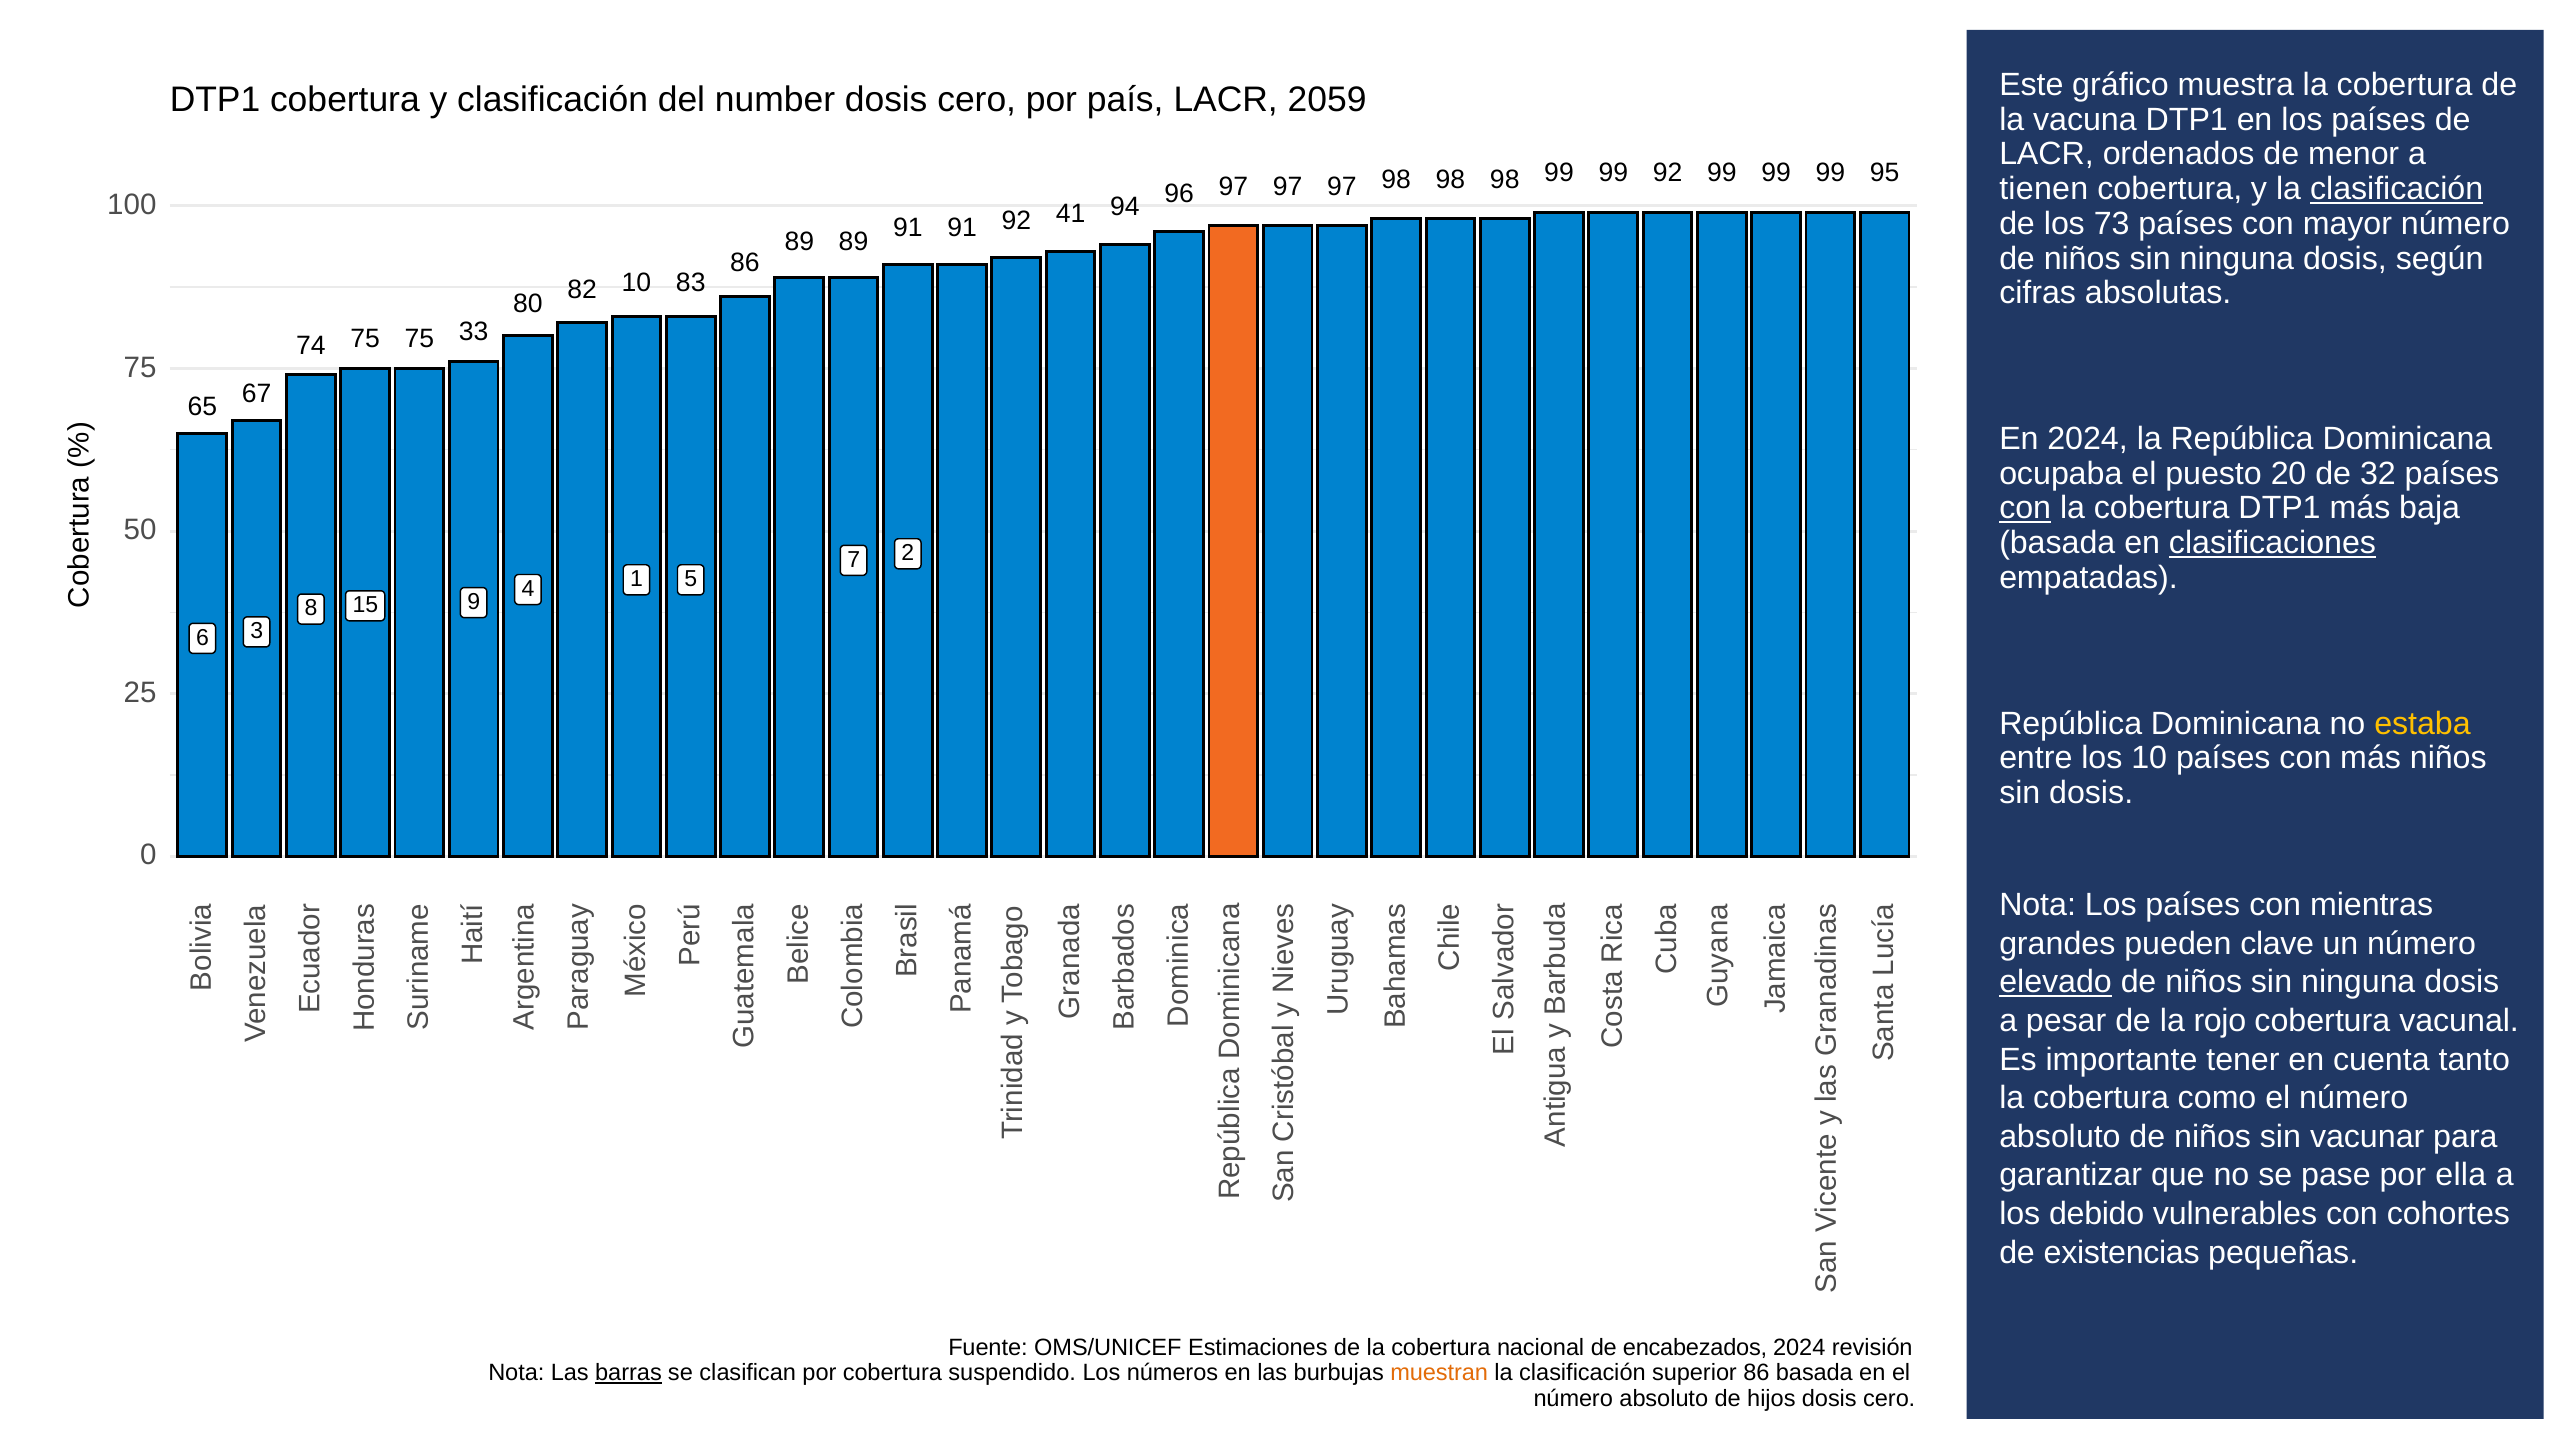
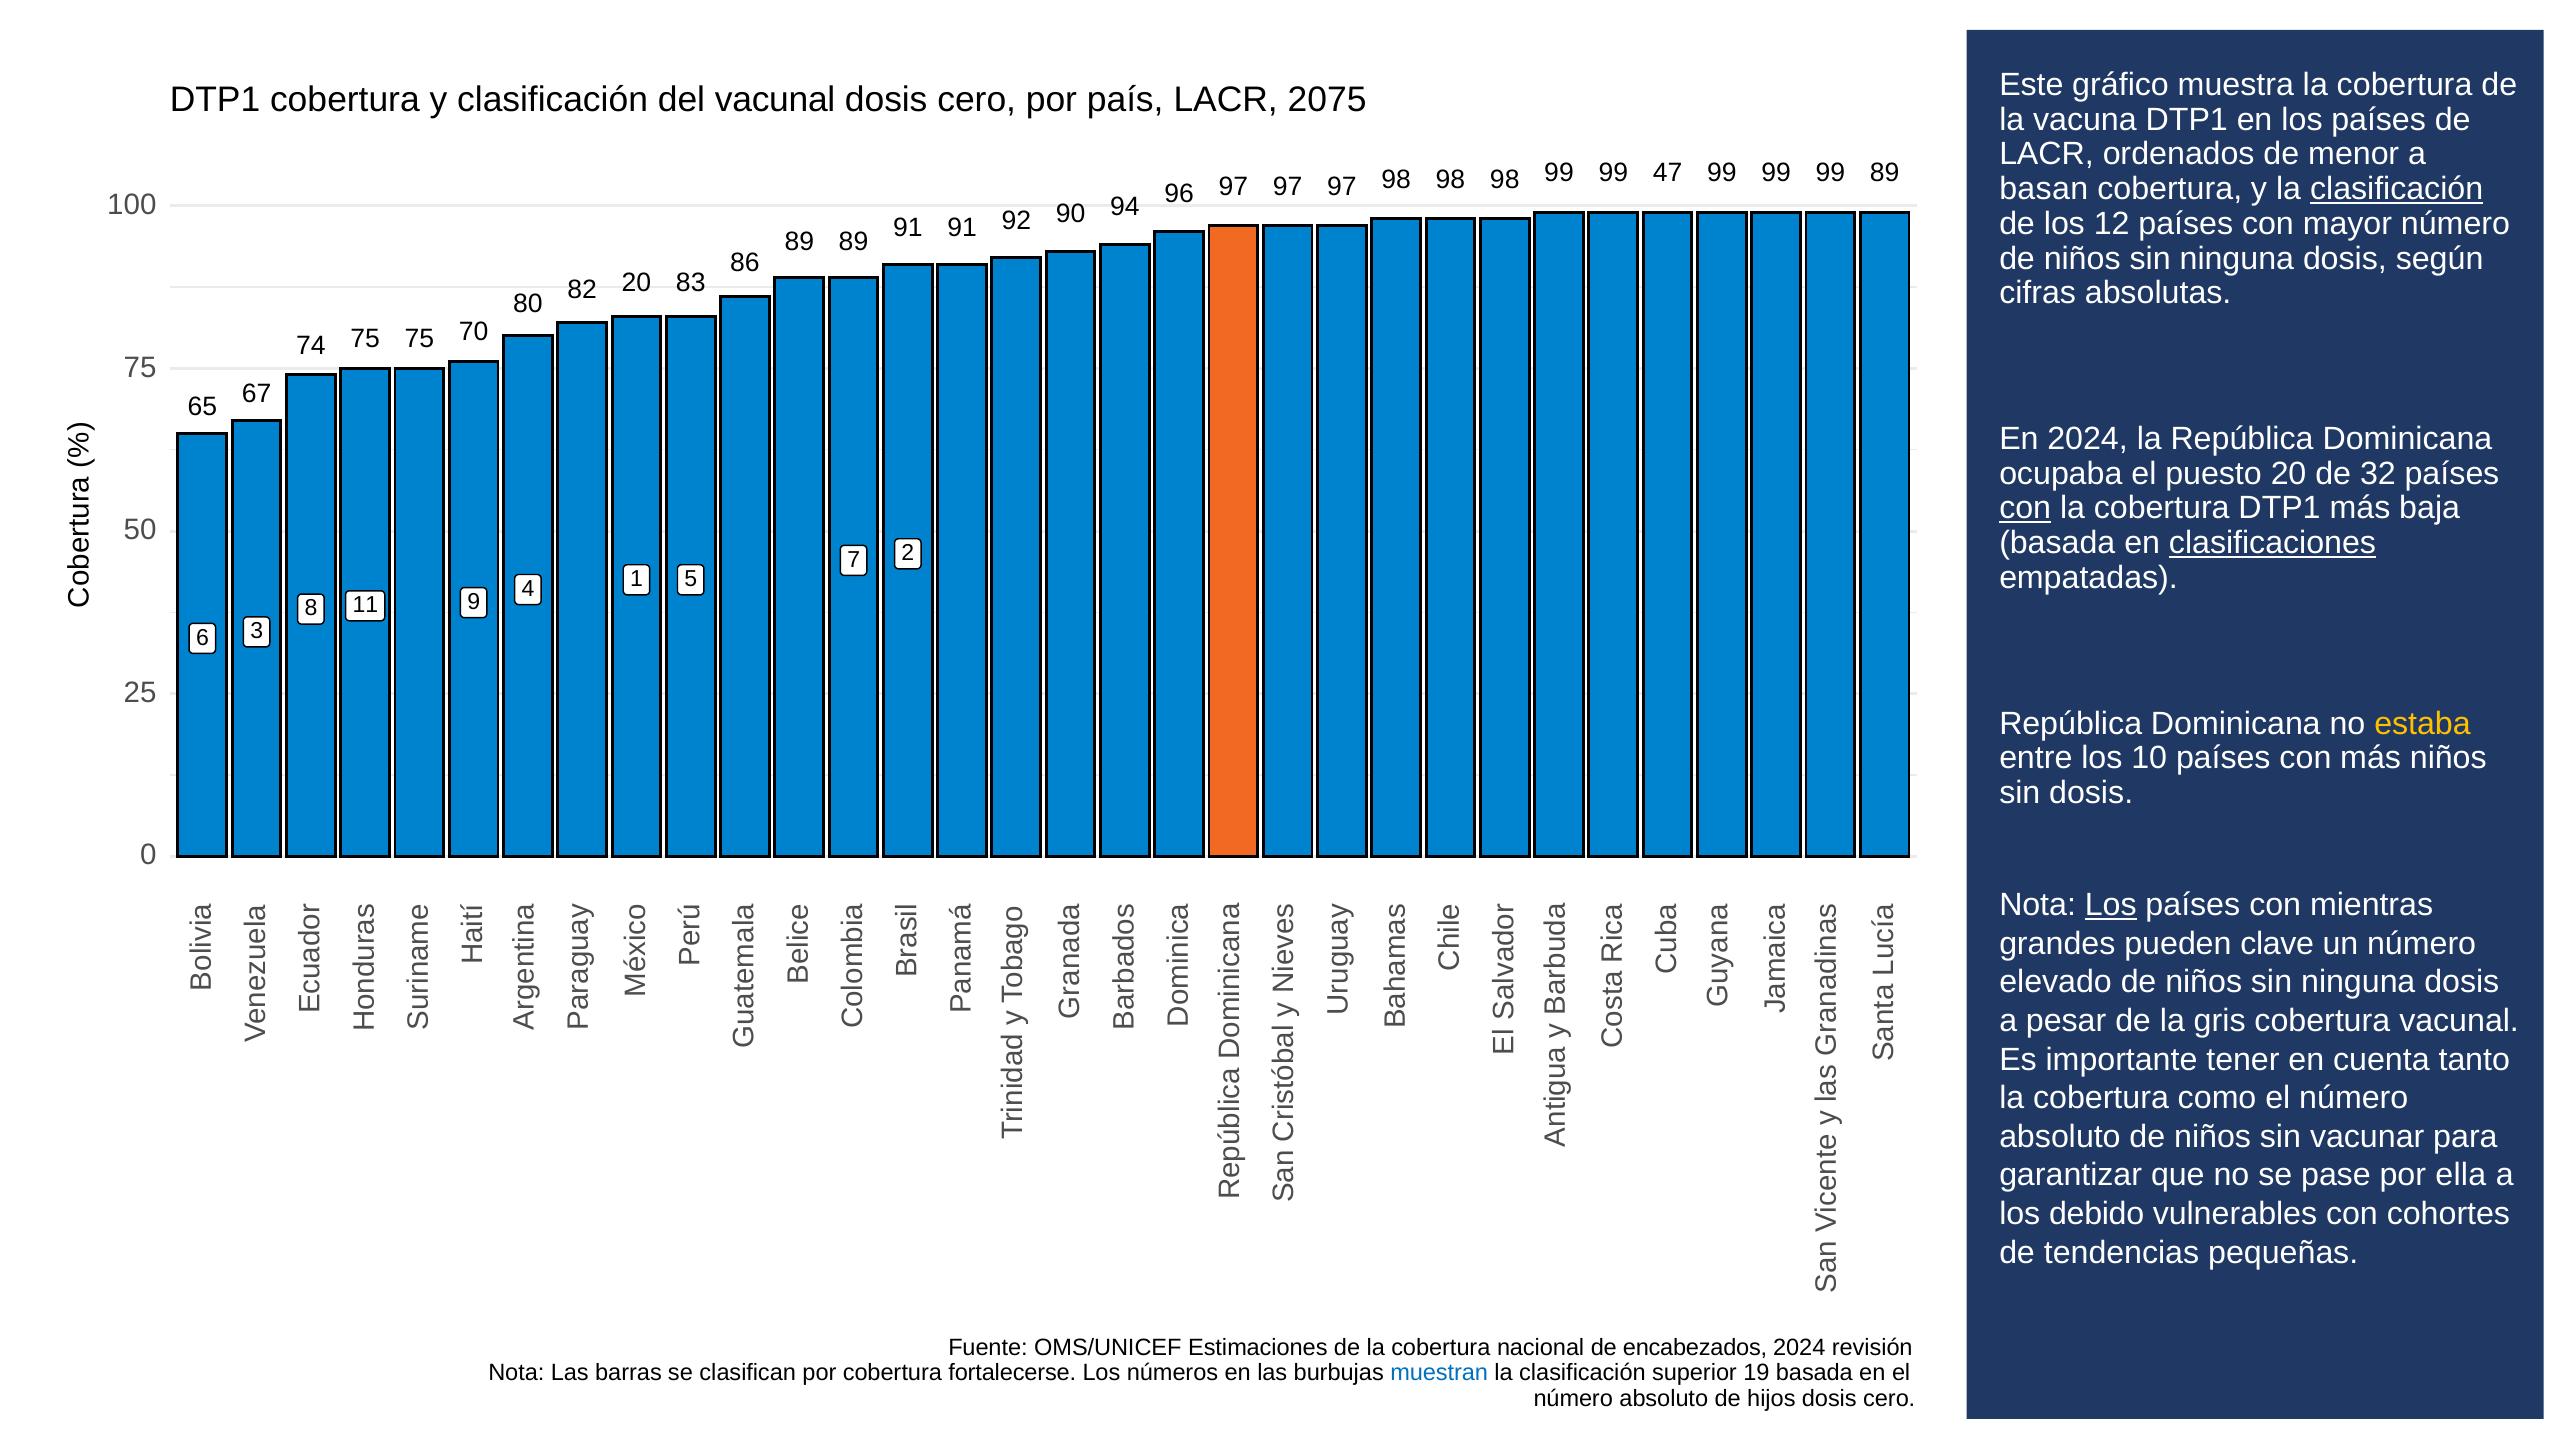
del number: number -> vacunal
2059: 2059 -> 2075
99 95: 95 -> 89
98 92: 92 -> 47
tienen: tienen -> basan
73: 73 -> 12
41: 41 -> 90
82 10: 10 -> 20
33: 33 -> 70
15: 15 -> 11
Los at (2111, 905) underline: none -> present
elevado underline: present -> none
rojo: rojo -> gris
existencias: existencias -> tendencias
barras underline: present -> none
suspendido: suspendido -> fortalecerse
muestran colour: orange -> blue
superior 86: 86 -> 19
